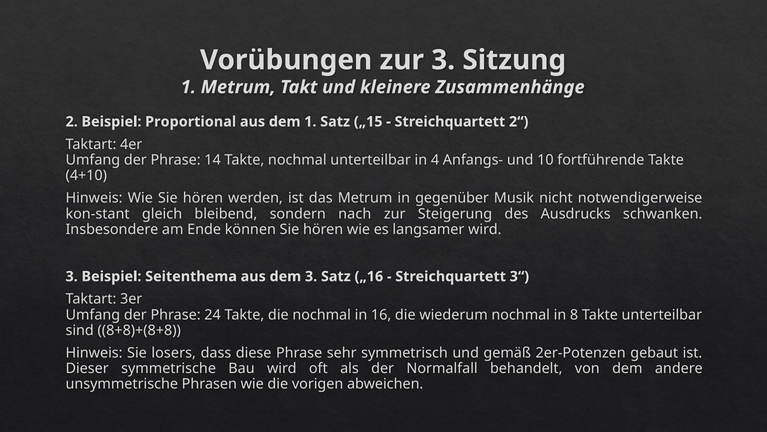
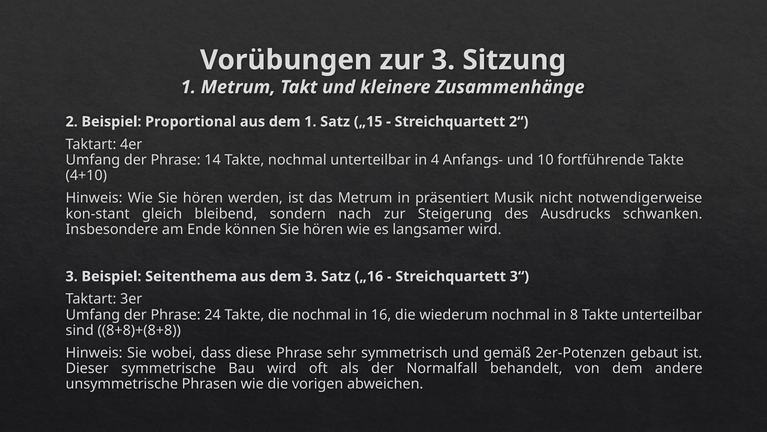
gegenüber: gegenüber -> präsentiert
losers: losers -> wobei
